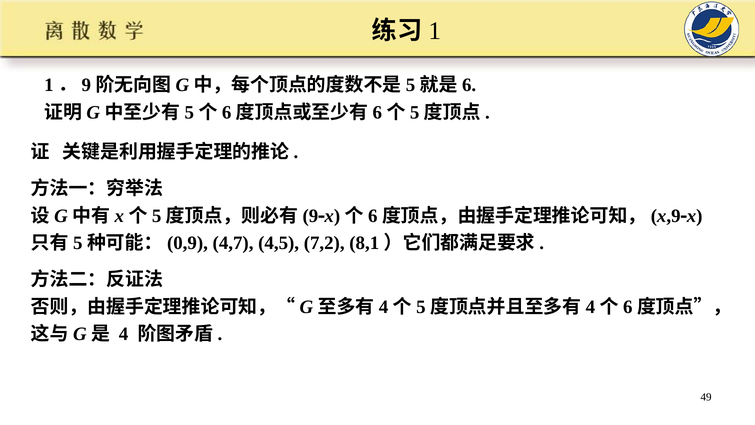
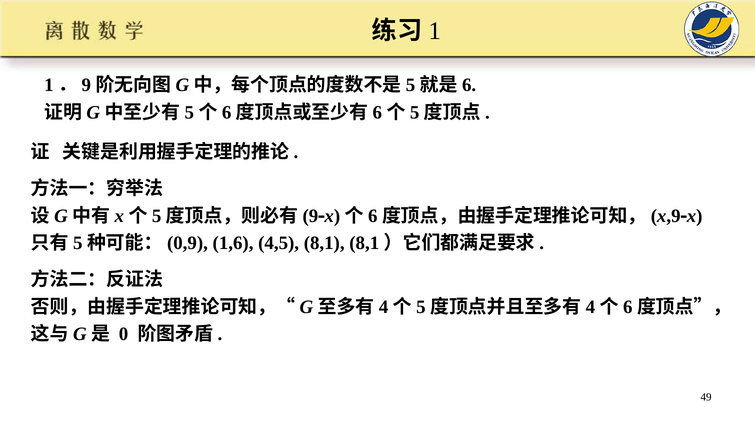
4,7: 4,7 -> 1,6
7,2: 7,2 -> 8,1
4: 4 -> 0
